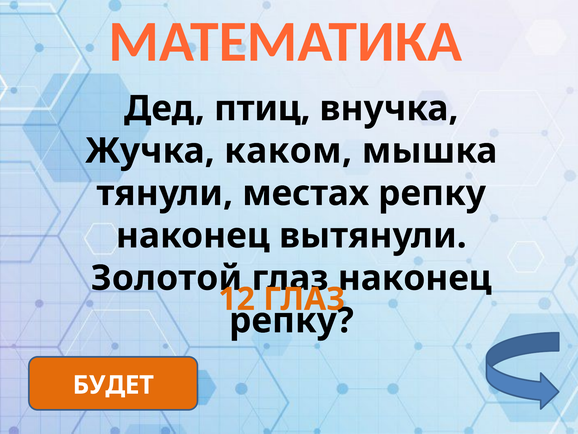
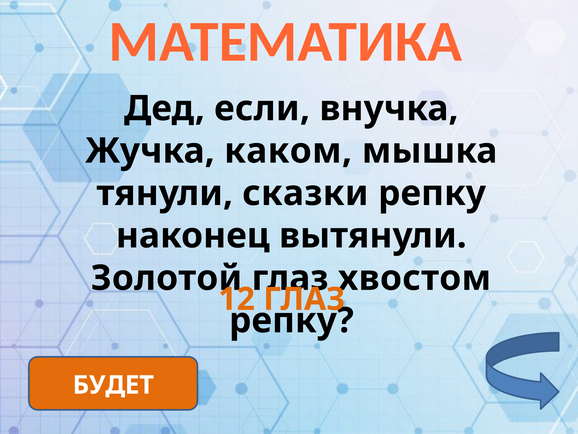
птиц: птиц -> если
местах: местах -> сказки
глаз наконец: наконец -> хвостом
